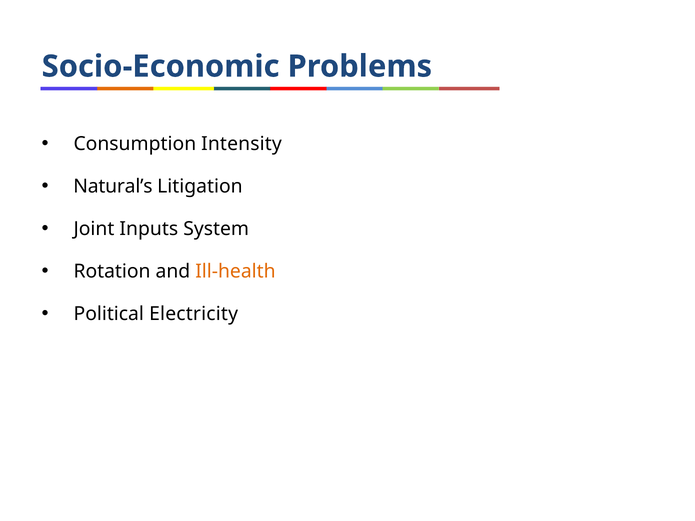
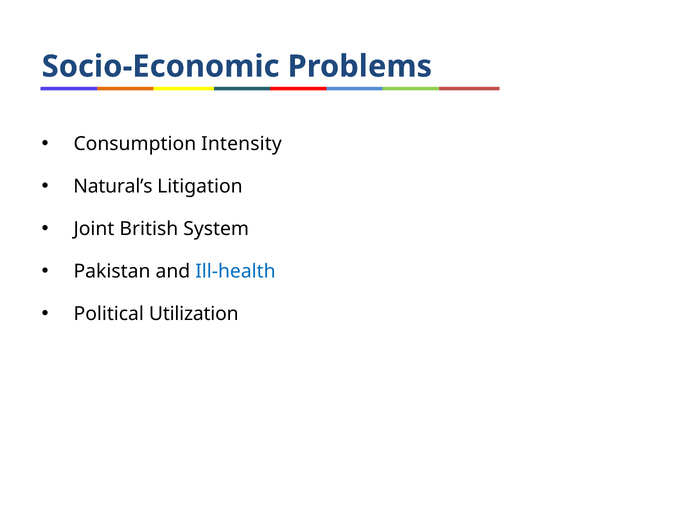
Inputs: Inputs -> British
Rotation: Rotation -> Pakistan
Ill-health colour: orange -> blue
Electricity: Electricity -> Utilization
